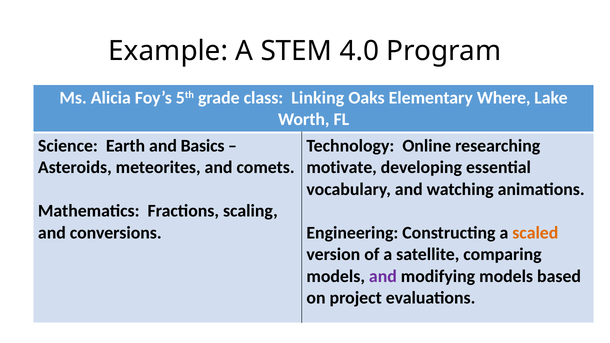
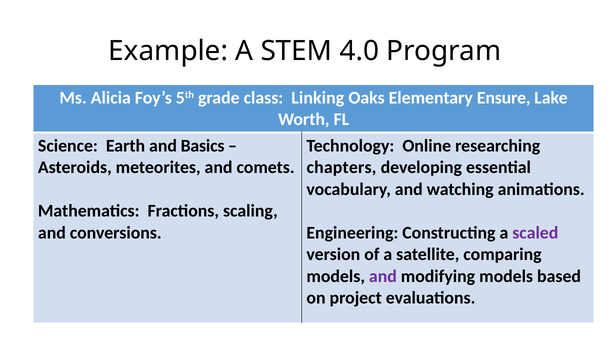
Where: Where -> Ensure
motivate: motivate -> chapters
scaled colour: orange -> purple
